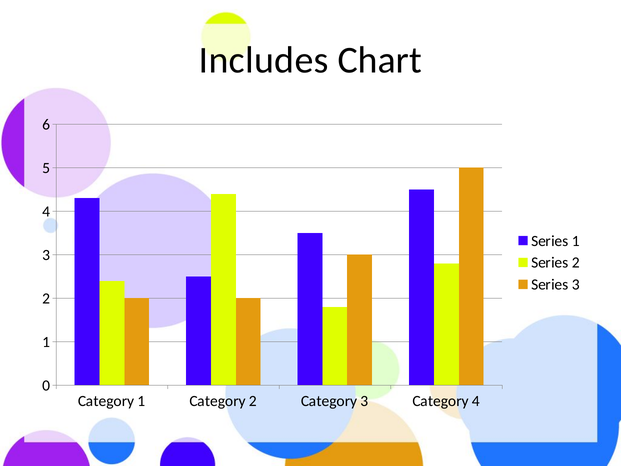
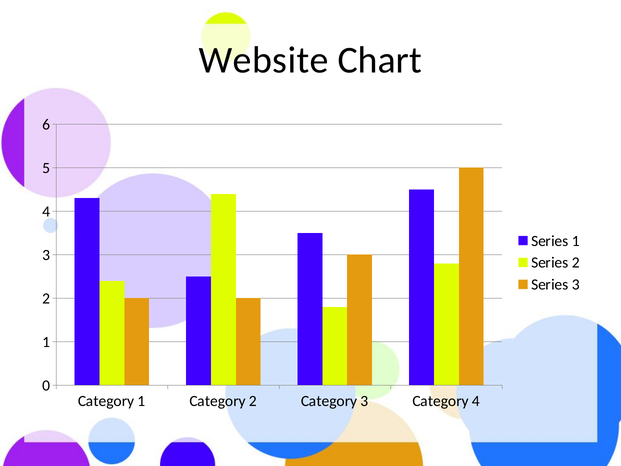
Includes: Includes -> Website
